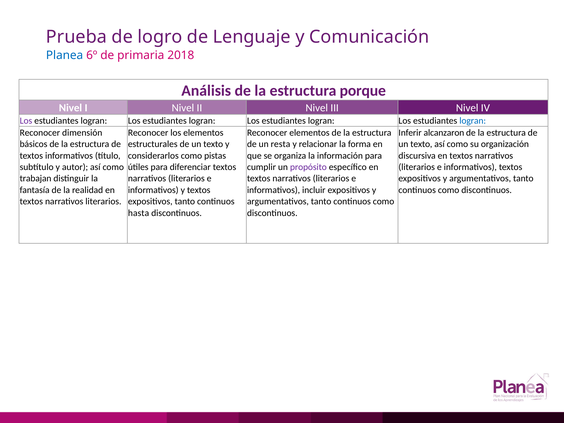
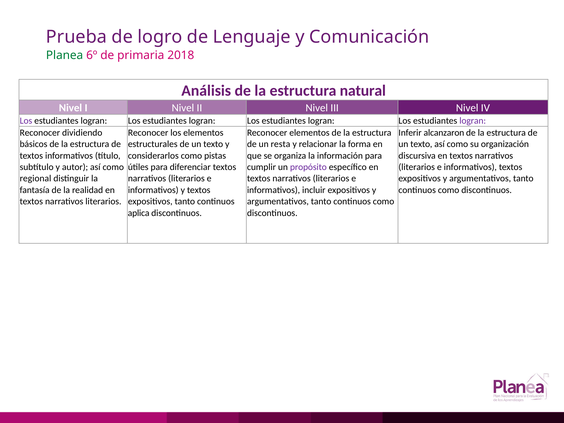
Planea colour: blue -> green
porque: porque -> natural
logran at (473, 121) colour: blue -> purple
dimensión: dimensión -> dividiendo
trabajan: trabajan -> regional
hasta: hasta -> aplica
